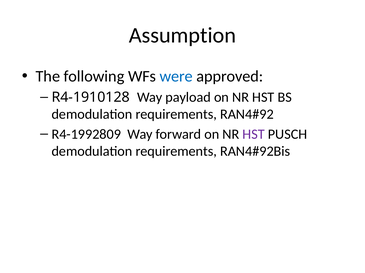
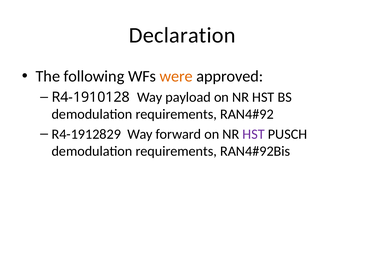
Assumption: Assumption -> Declaration
were colour: blue -> orange
R4-1992809: R4-1992809 -> R4-1912829
